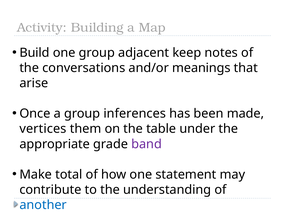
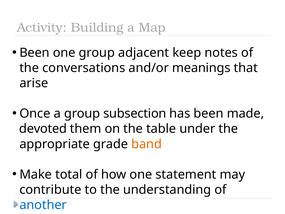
Build at (35, 53): Build -> Been
inferences: inferences -> subsection
vertices: vertices -> devoted
band colour: purple -> orange
